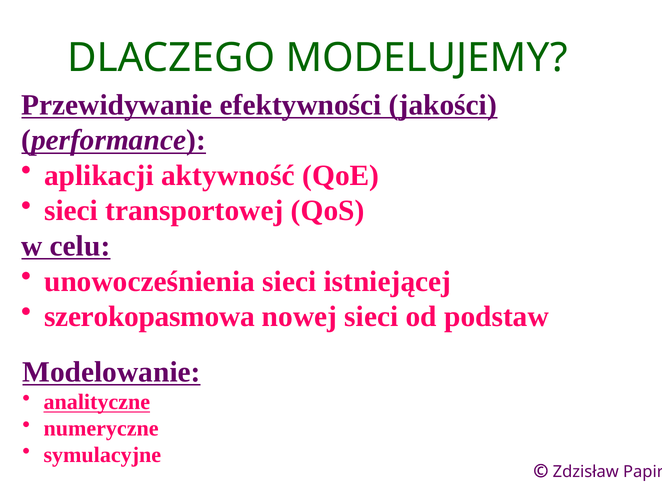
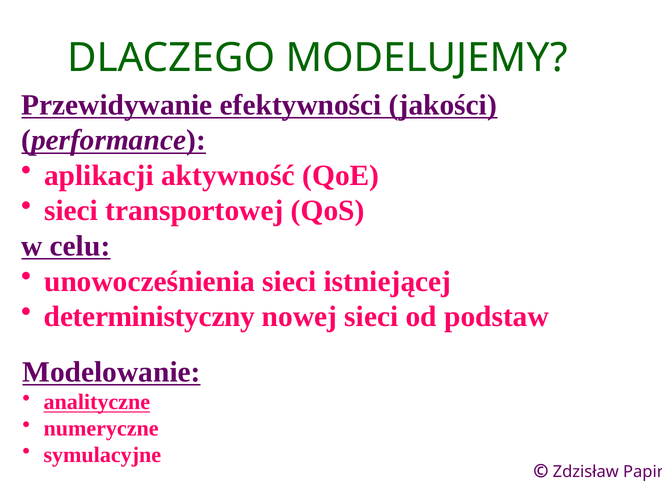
szerokopasmowa: szerokopasmowa -> deterministyczny
